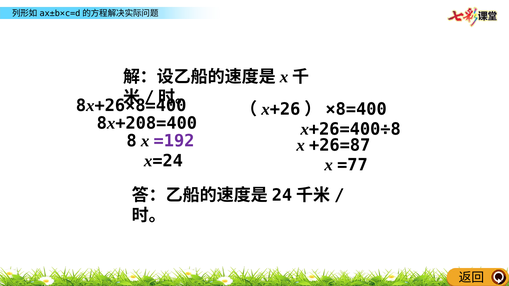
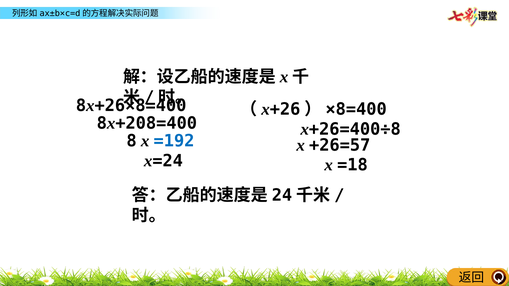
=192 colour: purple -> blue
+26=87: +26=87 -> +26=57
=77: =77 -> =18
